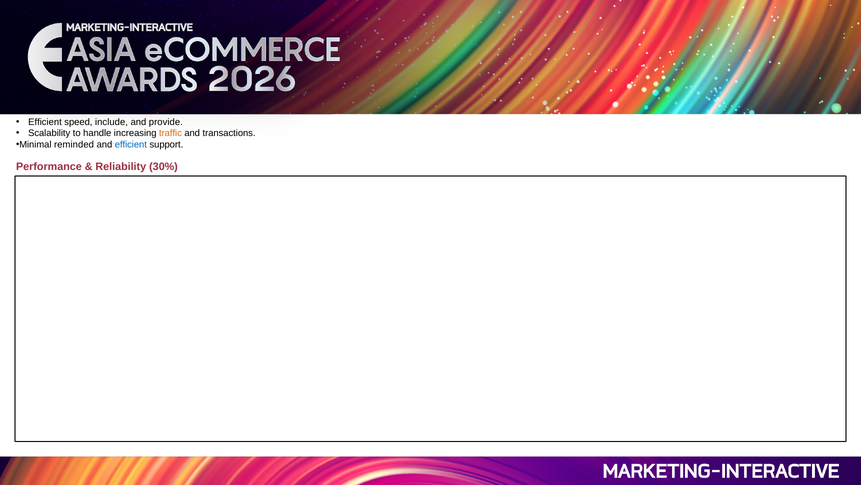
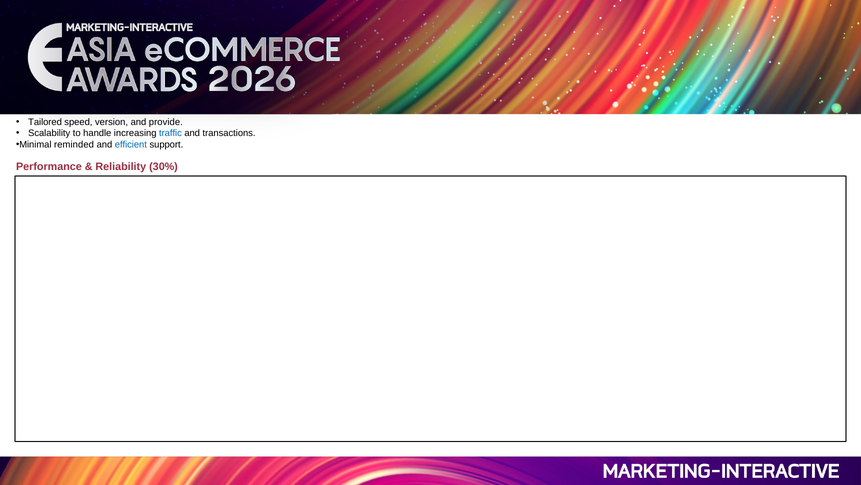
Efficient at (45, 122): Efficient -> Tailored
include: include -> version
traffic colour: orange -> blue
